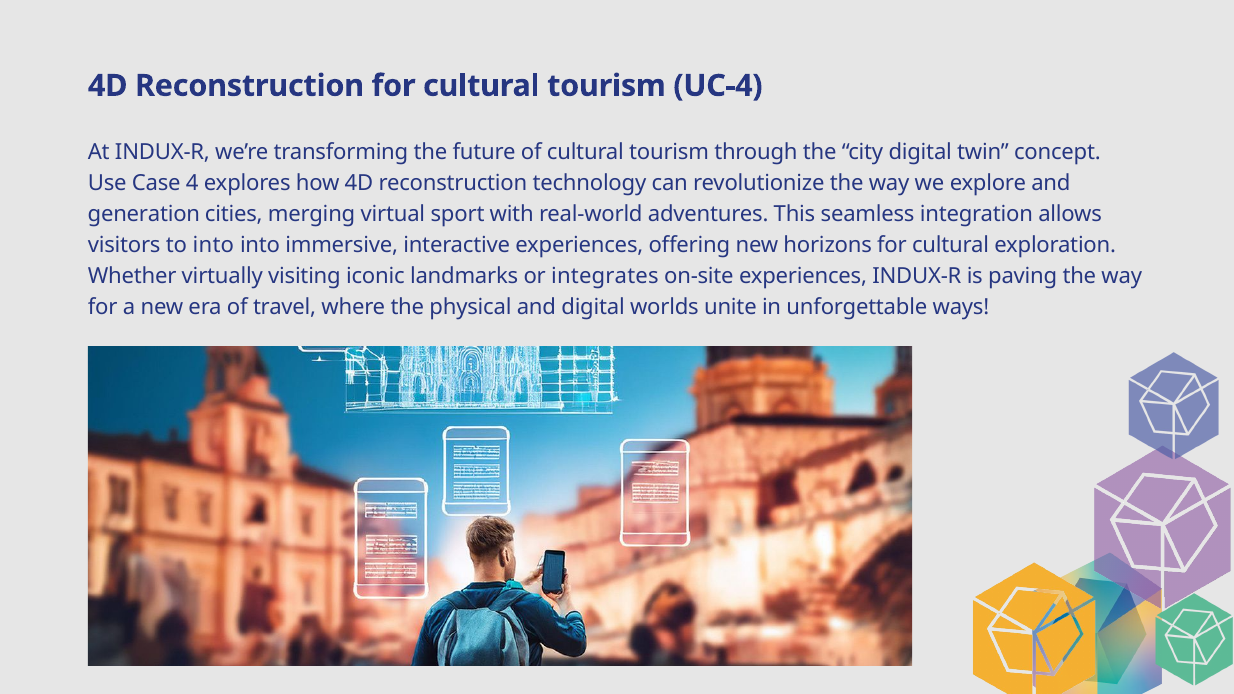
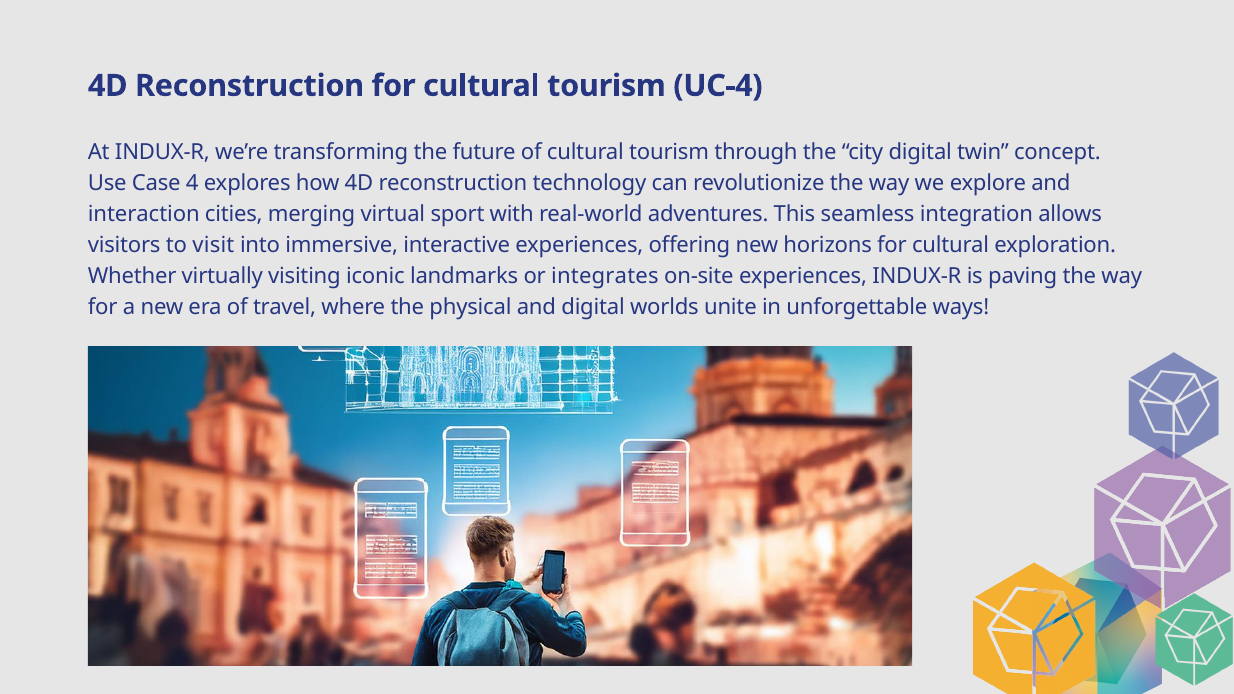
generation: generation -> interaction
to into: into -> visit
